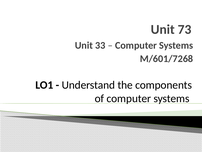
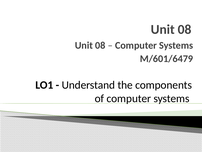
73 at (185, 29): 73 -> 08
33 at (100, 45): 33 -> 08
M/601/7268: M/601/7268 -> M/601/6479
